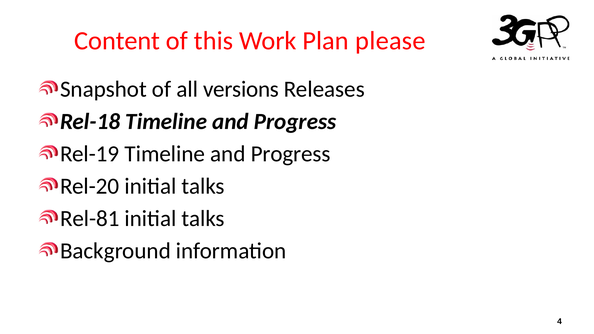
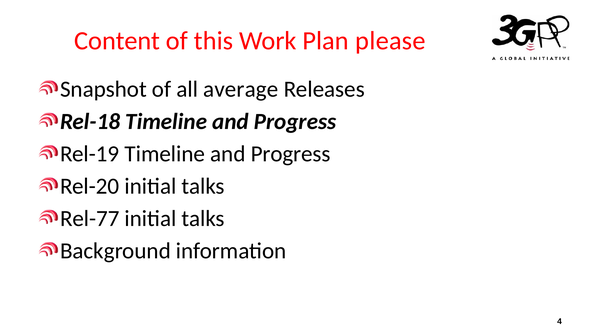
versions: versions -> average
Rel-81: Rel-81 -> Rel-77
